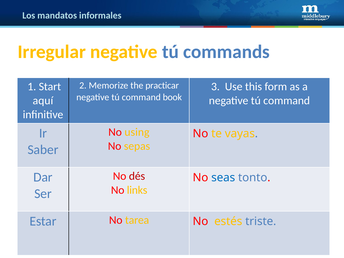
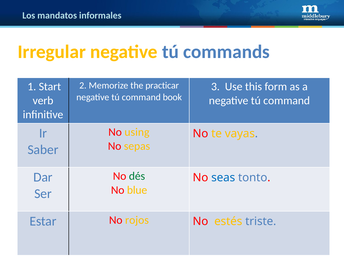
aquí: aquí -> verb
dés colour: red -> green
links: links -> blue
tarea: tarea -> rojos
